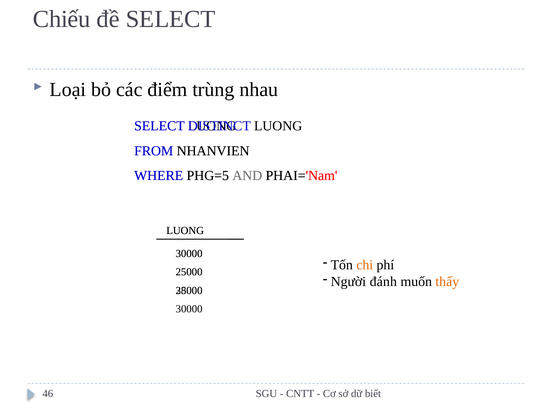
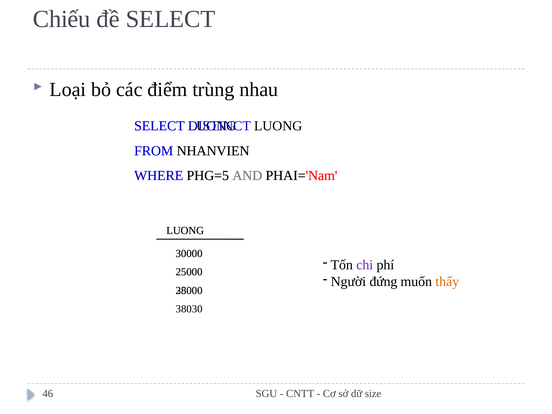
chi colour: orange -> purple
đánh: đánh -> đứng
30000 at (189, 309): 30000 -> 38030
biết: biết -> size
